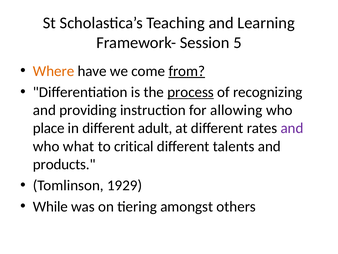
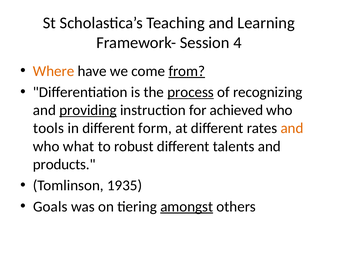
5: 5 -> 4
providing underline: none -> present
allowing: allowing -> achieved
place: place -> tools
adult: adult -> form
and at (292, 128) colour: purple -> orange
critical: critical -> robust
1929: 1929 -> 1935
While: While -> Goals
amongst underline: none -> present
